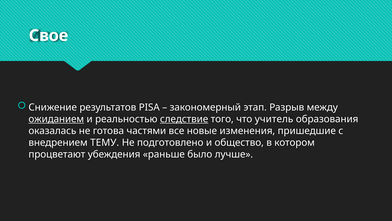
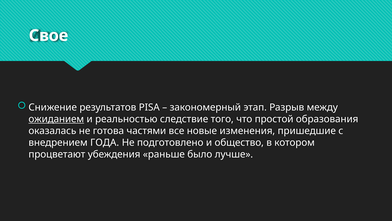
следствие underline: present -> none
учитель: учитель -> простой
ТЕМУ: ТЕМУ -> ГОДА
